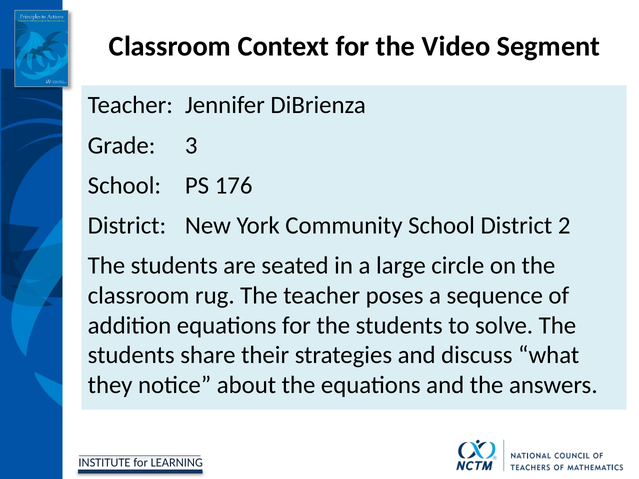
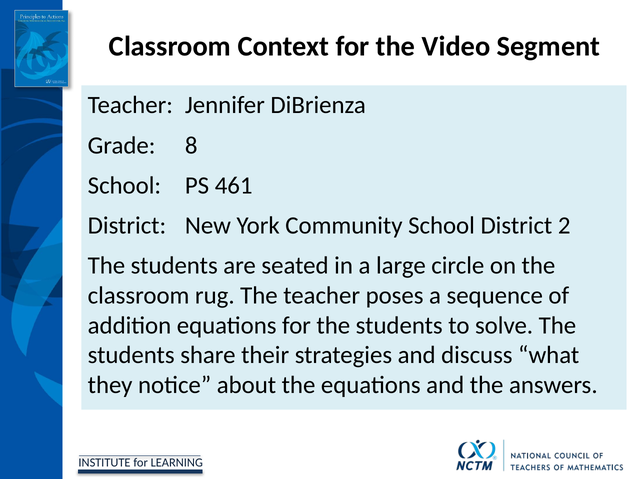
3: 3 -> 8
176: 176 -> 461
